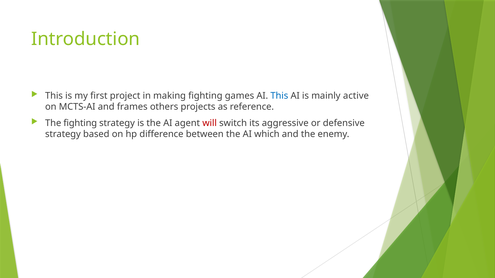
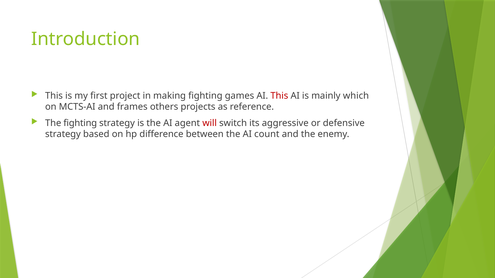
This at (279, 96) colour: blue -> red
active: active -> which
which: which -> count
